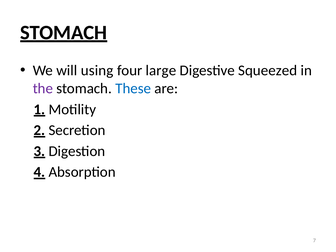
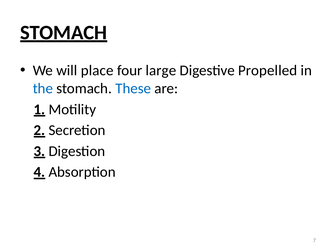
using: using -> place
Squeezed: Squeezed -> Propelled
the colour: purple -> blue
